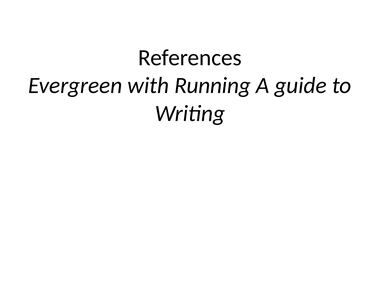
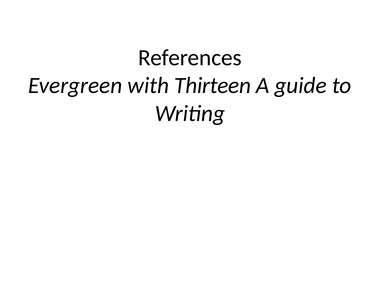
Running: Running -> Thirteen
